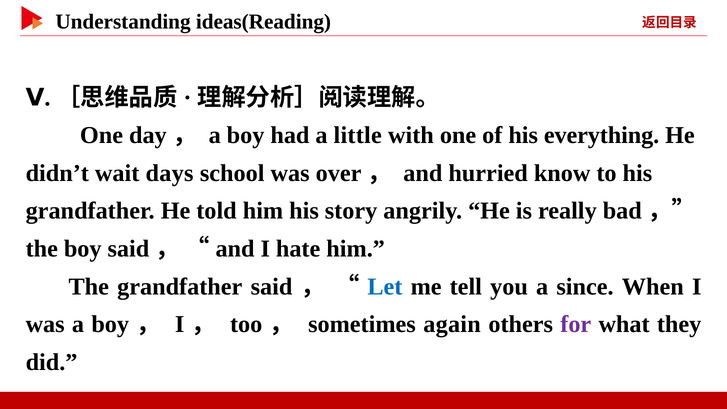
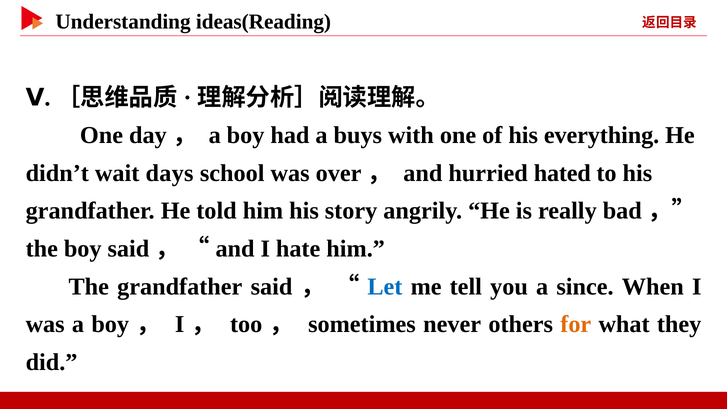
little: little -> buys
know: know -> hated
again: again -> never
for colour: purple -> orange
